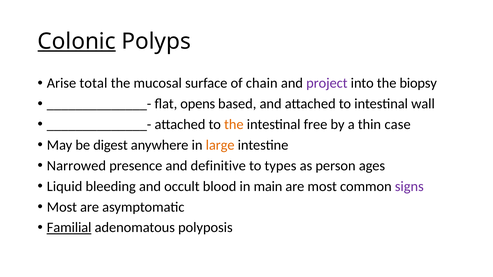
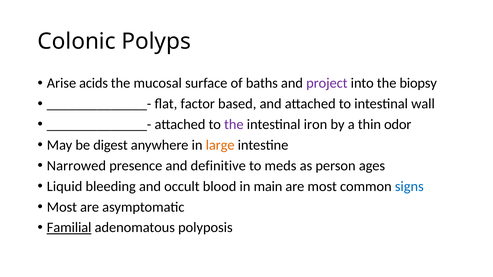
Colonic underline: present -> none
total: total -> acids
chain: chain -> baths
opens: opens -> factor
the at (234, 125) colour: orange -> purple
free: free -> iron
case: case -> odor
types: types -> meds
signs colour: purple -> blue
